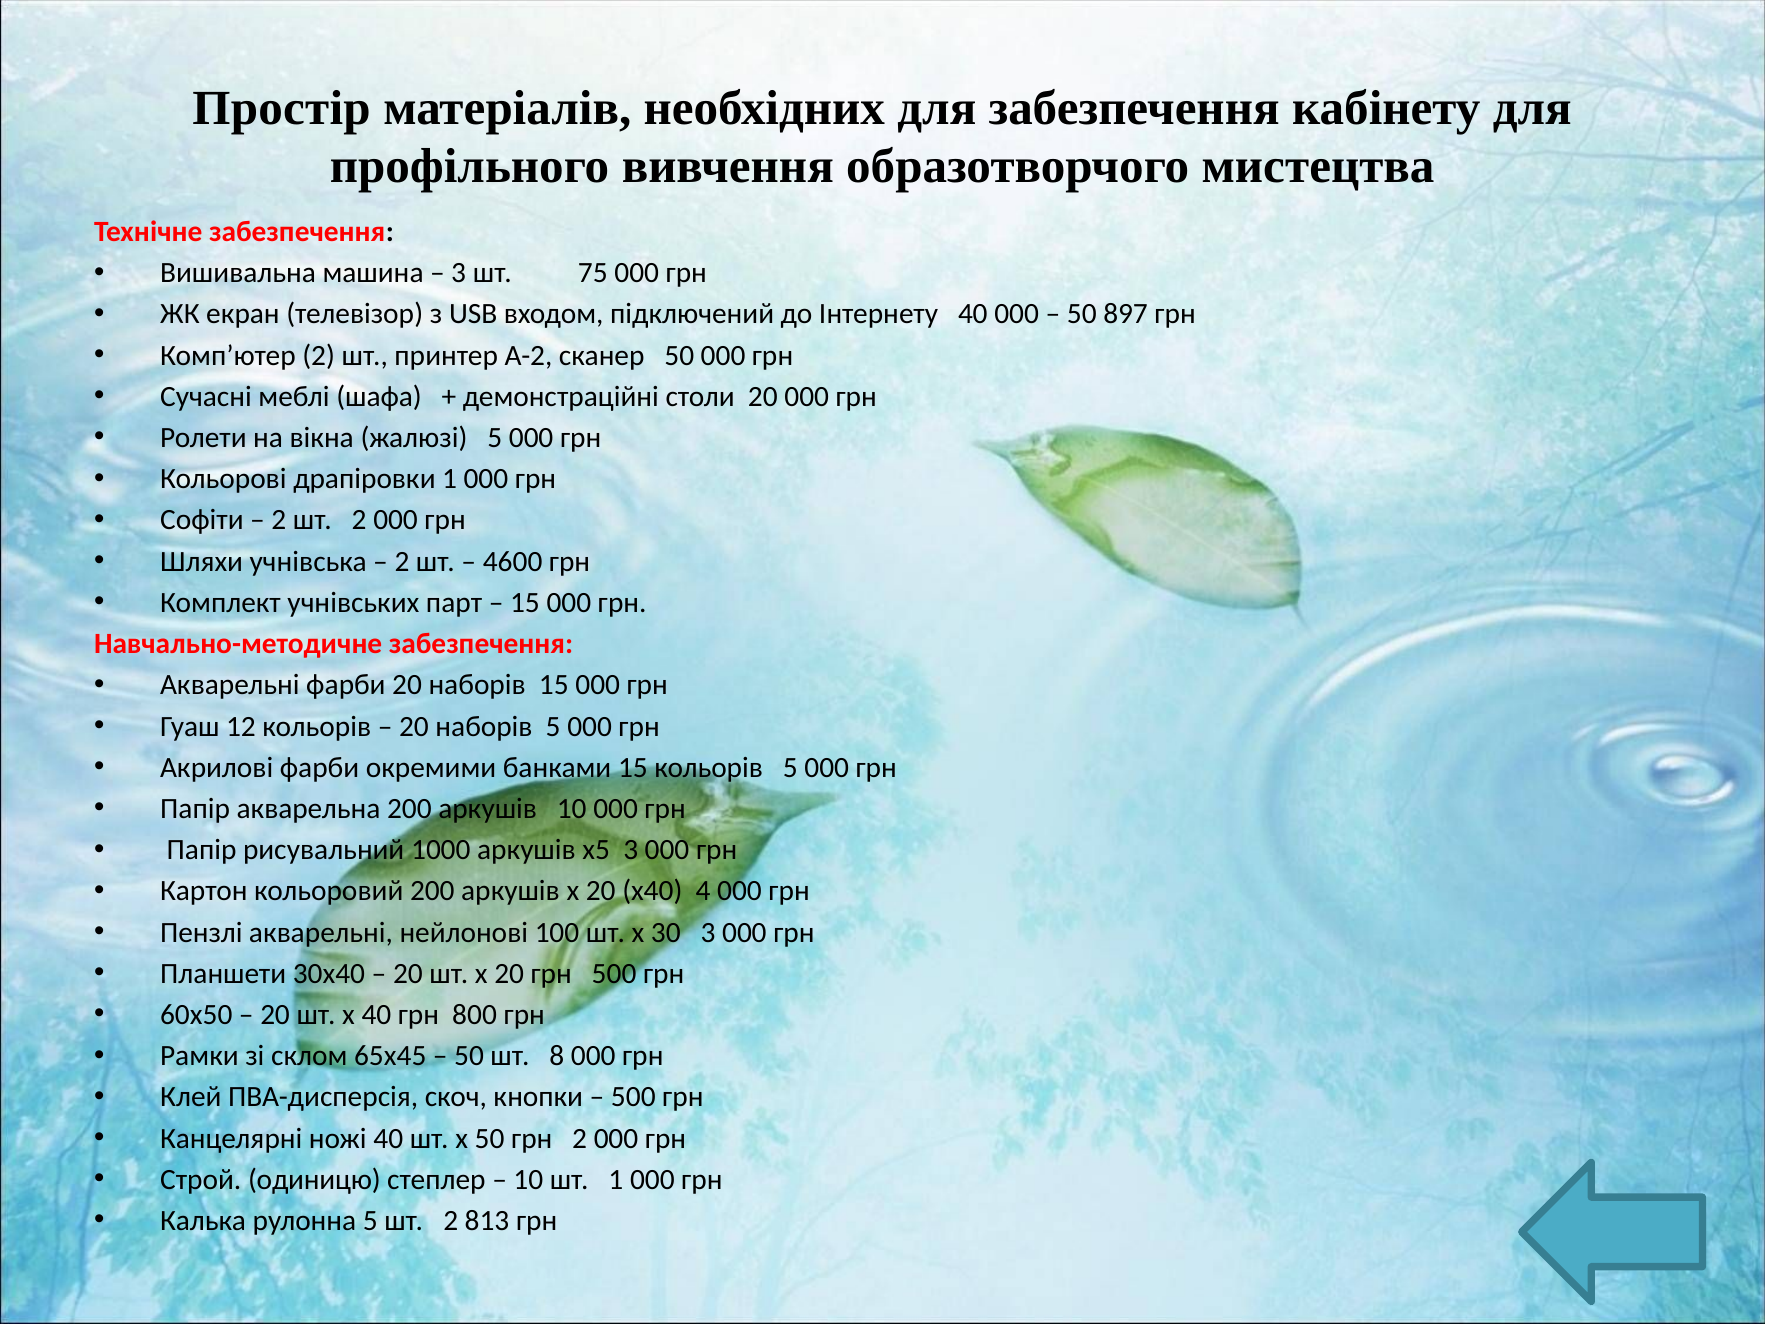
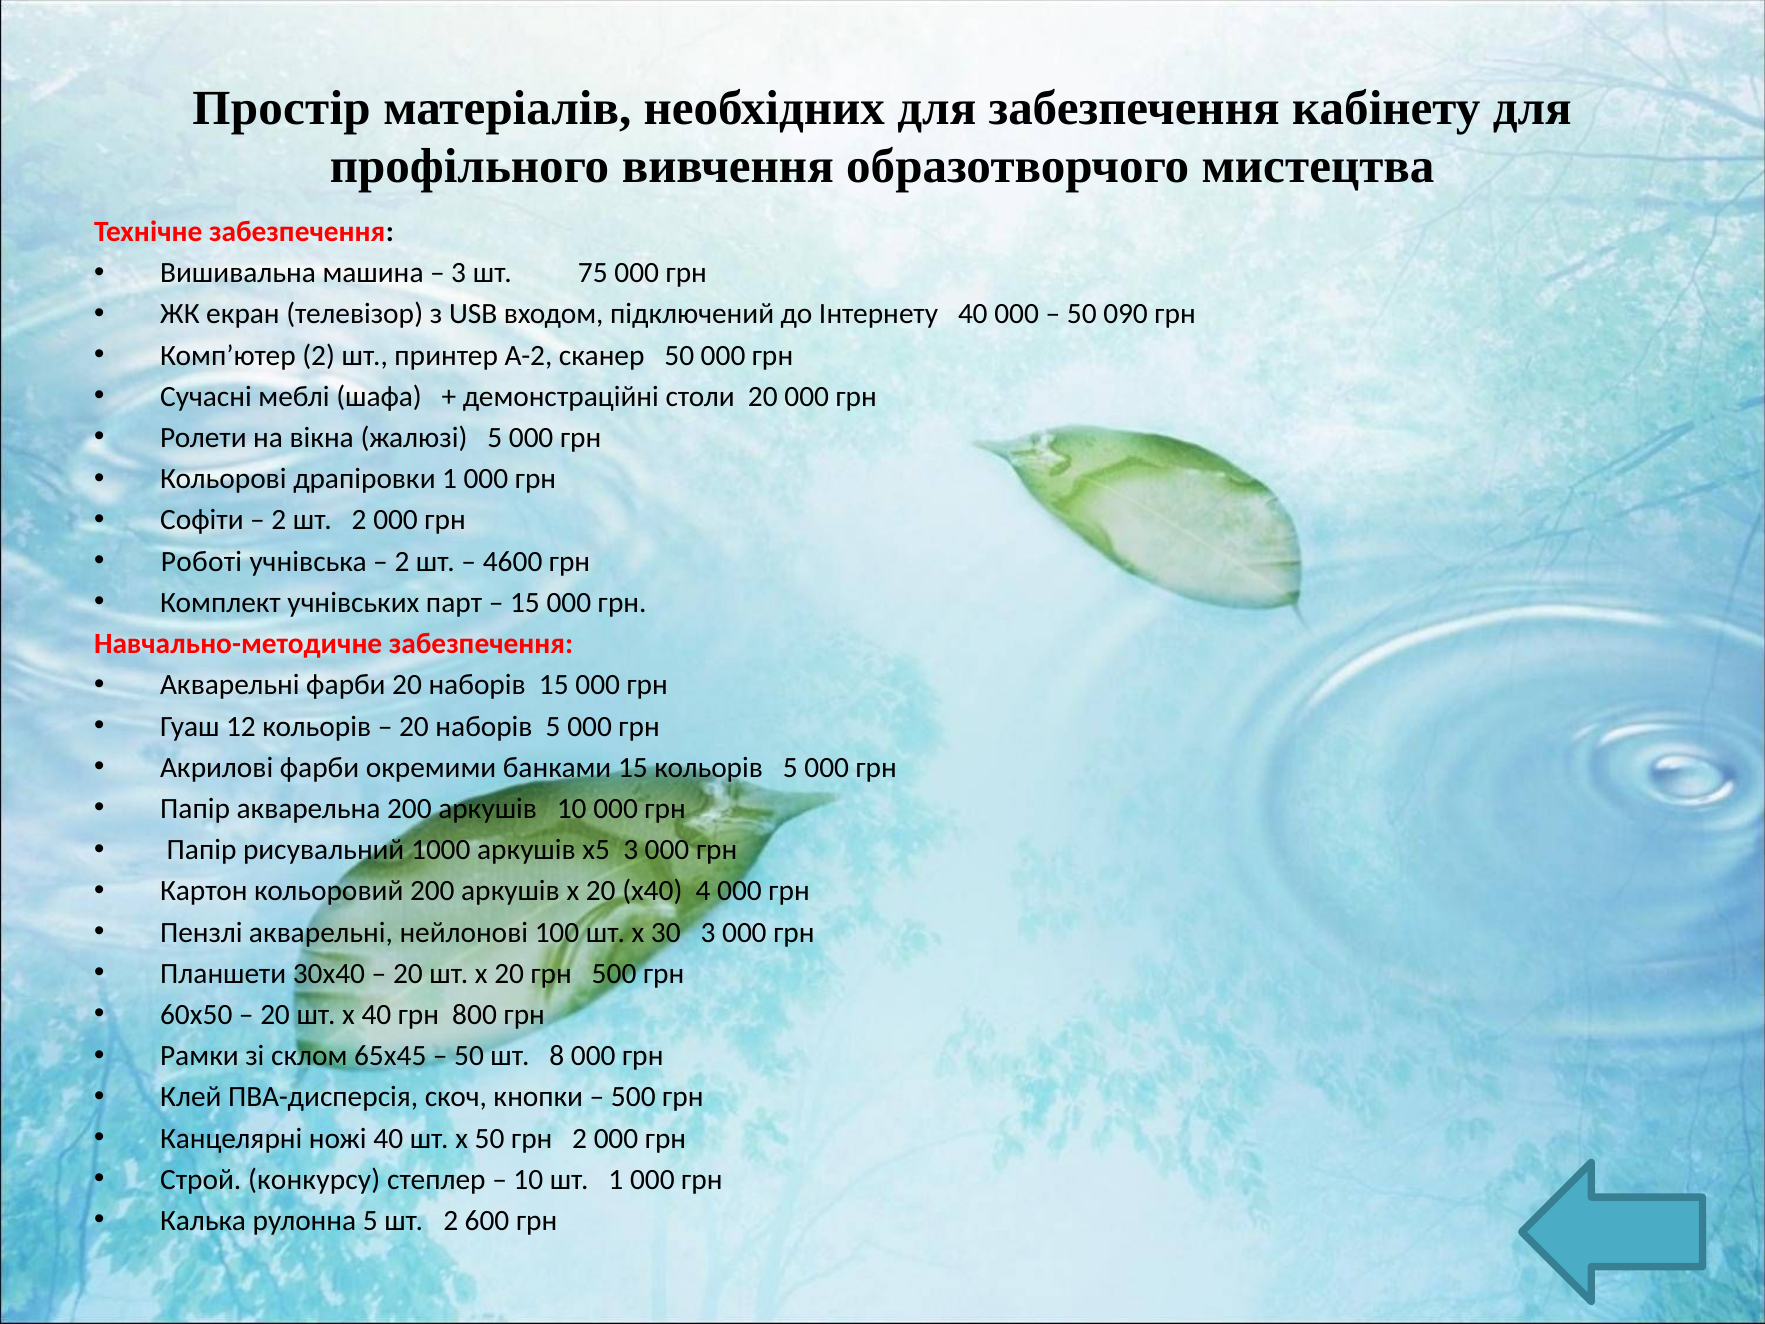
897: 897 -> 090
Шляхи: Шляхи -> Роботі
одиницю: одиницю -> конкурсу
813: 813 -> 600
